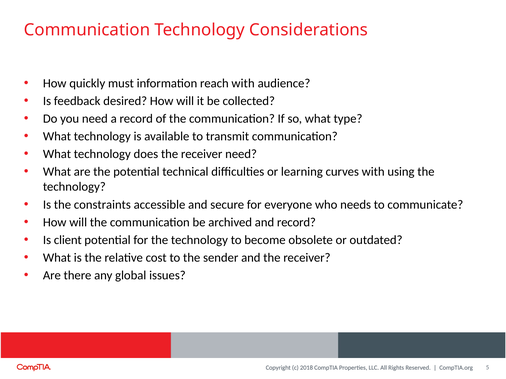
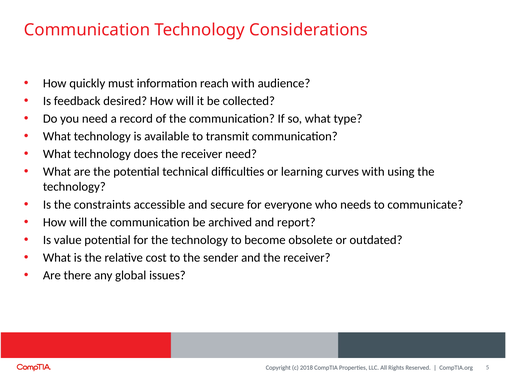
and record: record -> report
client: client -> value
